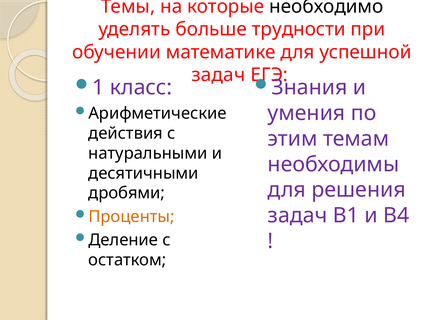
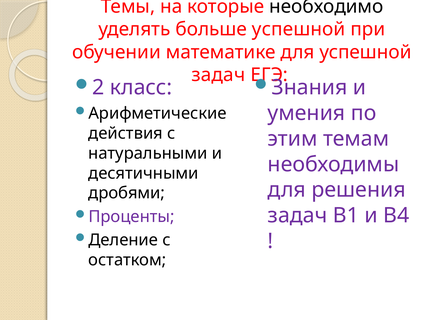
больше трудности: трудности -> успешной
1: 1 -> 2
Проценты colour: orange -> purple
